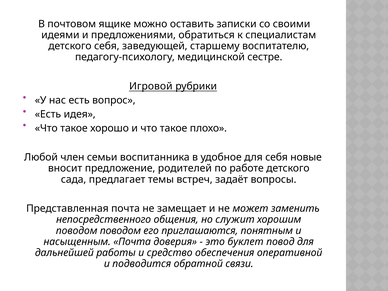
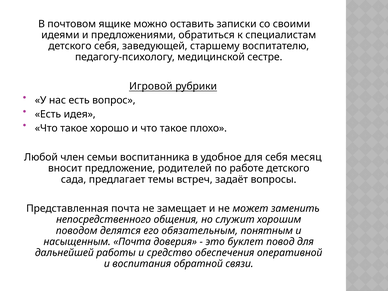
новые: новые -> месяц
поводом поводом: поводом -> делятся
приглашаются: приглашаются -> обязательным
подводится: подводится -> воспитания
